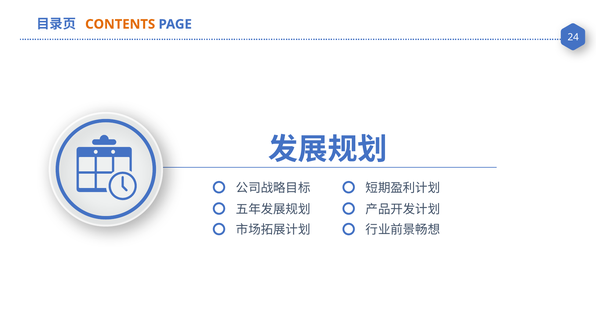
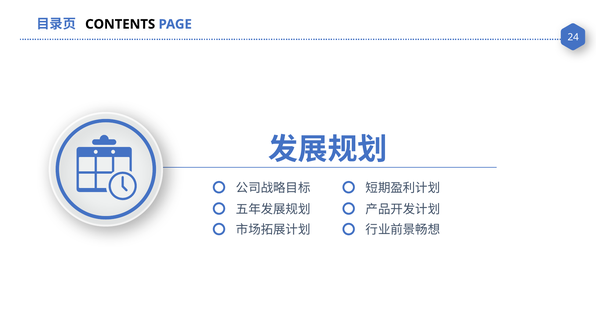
CONTENTS colour: orange -> black
